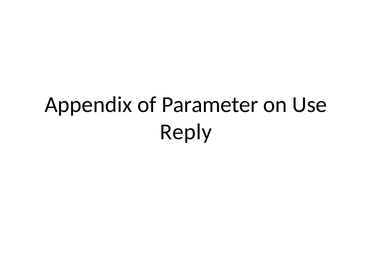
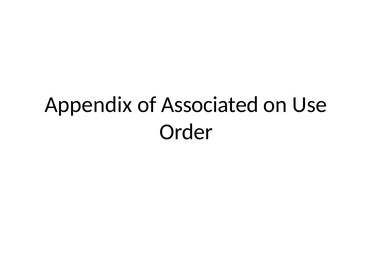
Parameter: Parameter -> Associated
Reply: Reply -> Order
